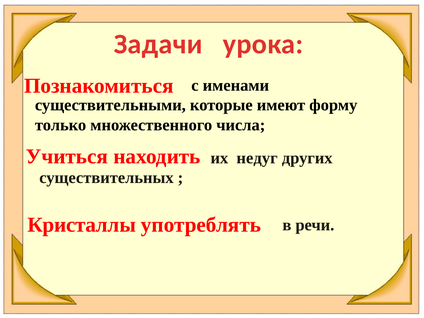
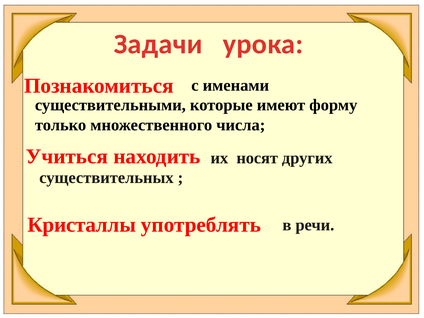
недуг: недуг -> носят
